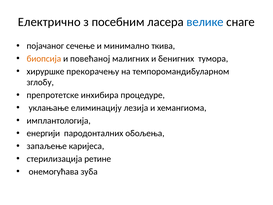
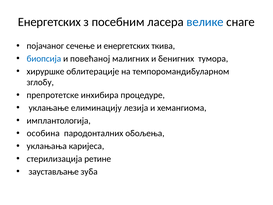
Електрично at (49, 22): Електрично -> Енергетских
и минимално: минимално -> енергетских
биопсија colour: orange -> blue
прекорачењу: прекорачењу -> облитерације
енергији: енергији -> особина
запаљење: запаљење -> уклањања
онемогућава: онемогућава -> заустављање
